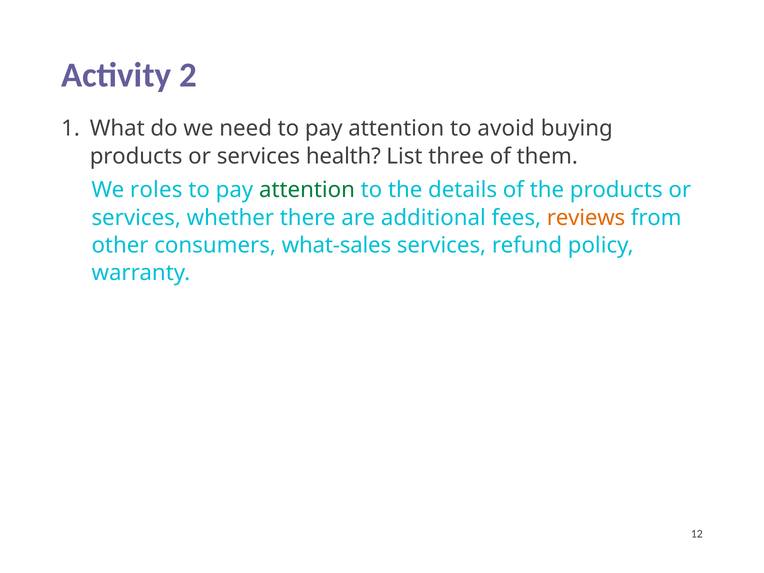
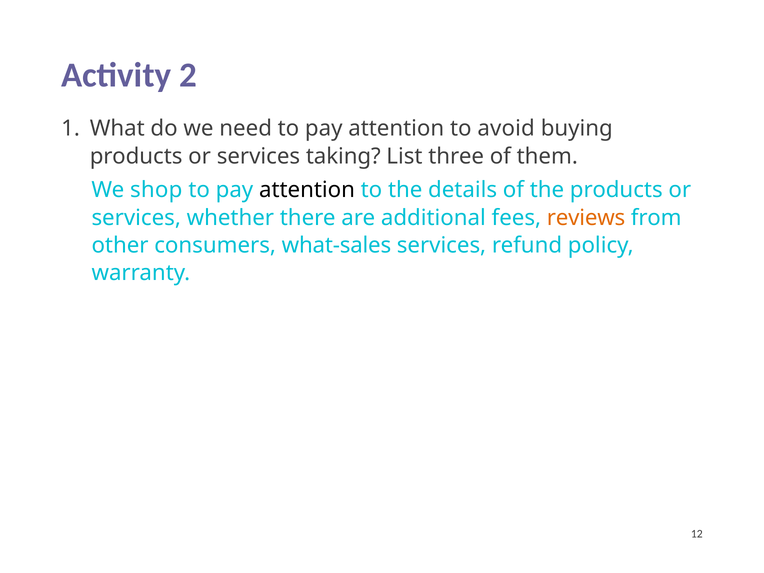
health: health -> taking
roles: roles -> shop
attention at (307, 190) colour: green -> black
